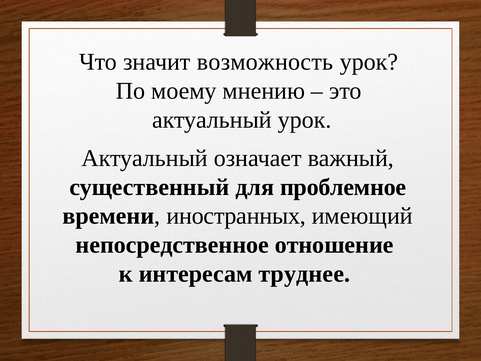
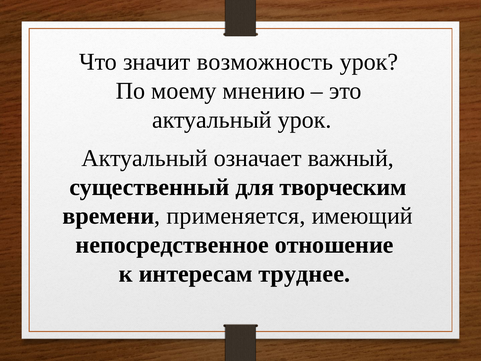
проблемное: проблемное -> творческим
иностранных: иностранных -> применяется
